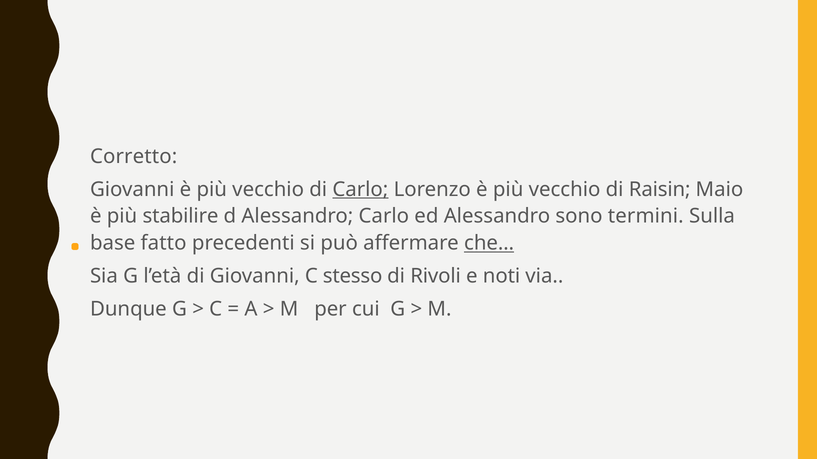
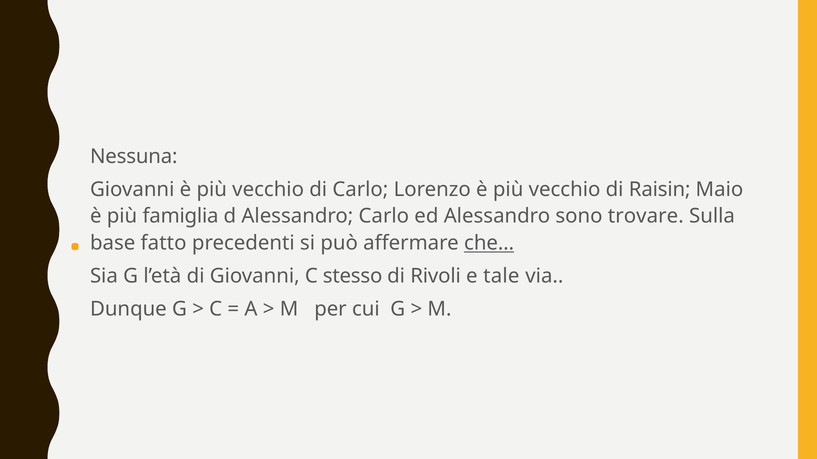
Corretto: Corretto -> Nessuna
Carlo at (360, 190) underline: present -> none
stabilire: stabilire -> famiglia
termini: termini -> trovare
noti: noti -> tale
